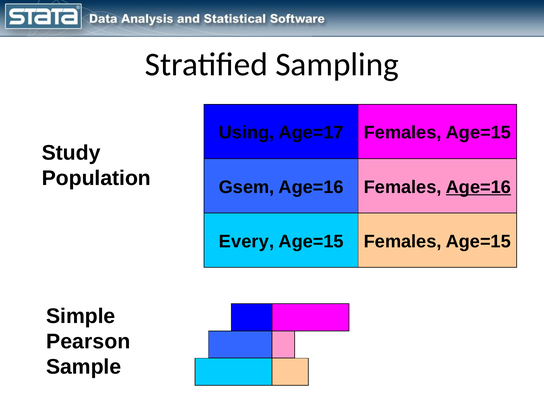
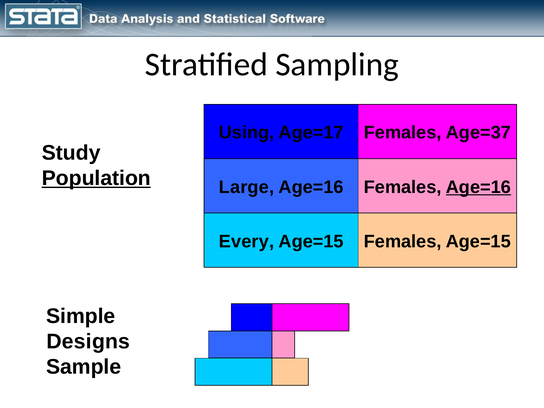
Age=15 at (478, 133): Age=15 -> Age=37
Population underline: none -> present
Gsem: Gsem -> Large
Pearson: Pearson -> Designs
